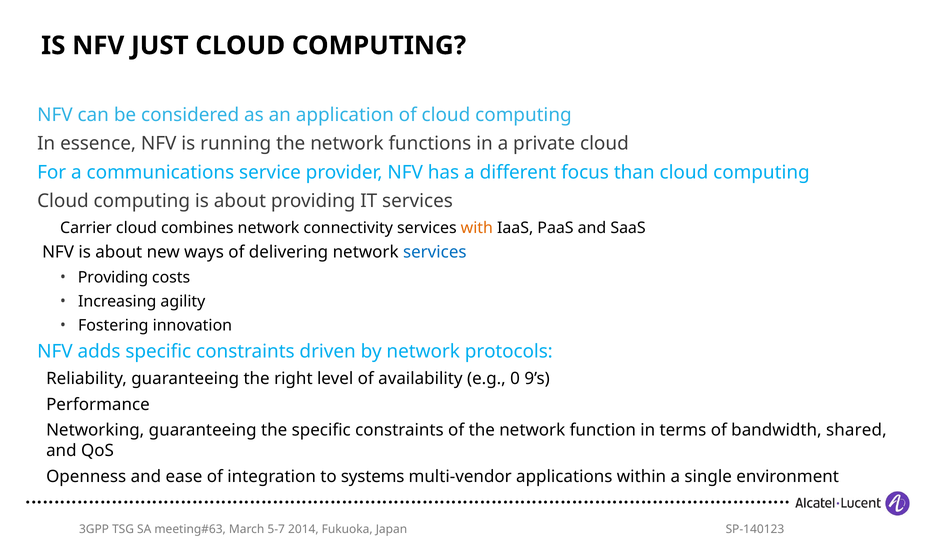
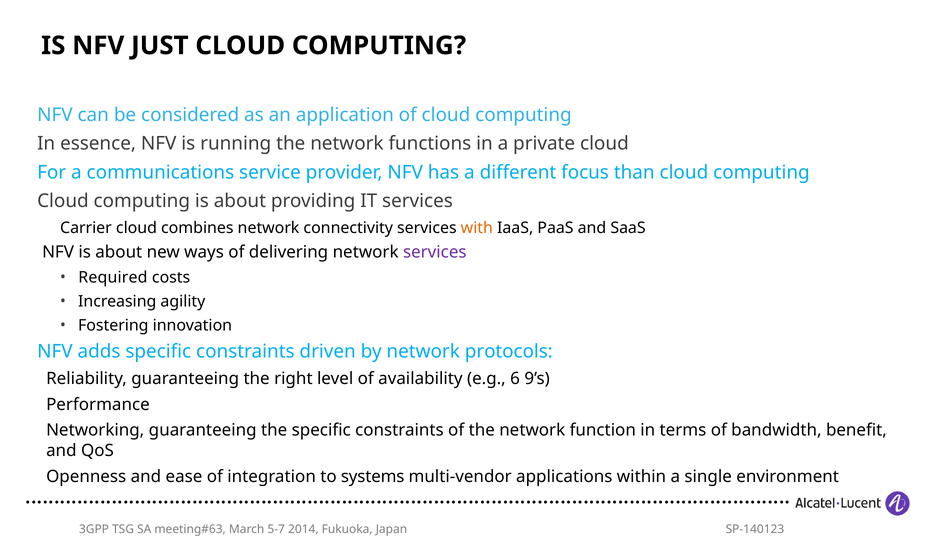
services at (435, 252) colour: blue -> purple
Providing at (113, 277): Providing -> Required
0: 0 -> 6
shared: shared -> benefit
